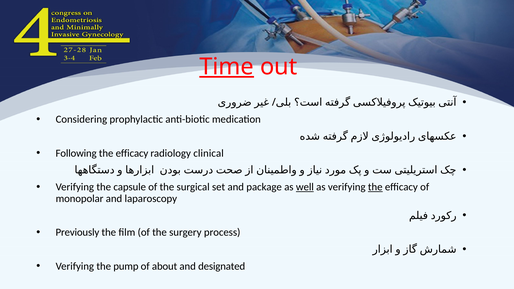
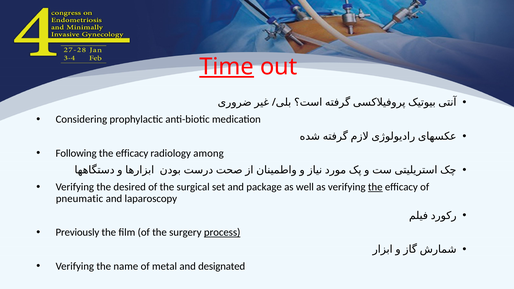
clinical: clinical -> among
capsule: capsule -> desired
well underline: present -> none
monopolar: monopolar -> pneumatic
process underline: none -> present
pump: pump -> name
about: about -> metal
